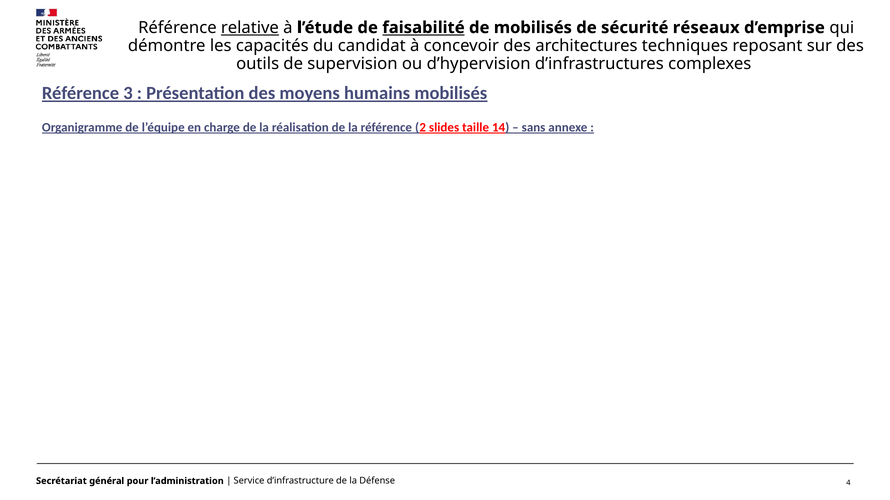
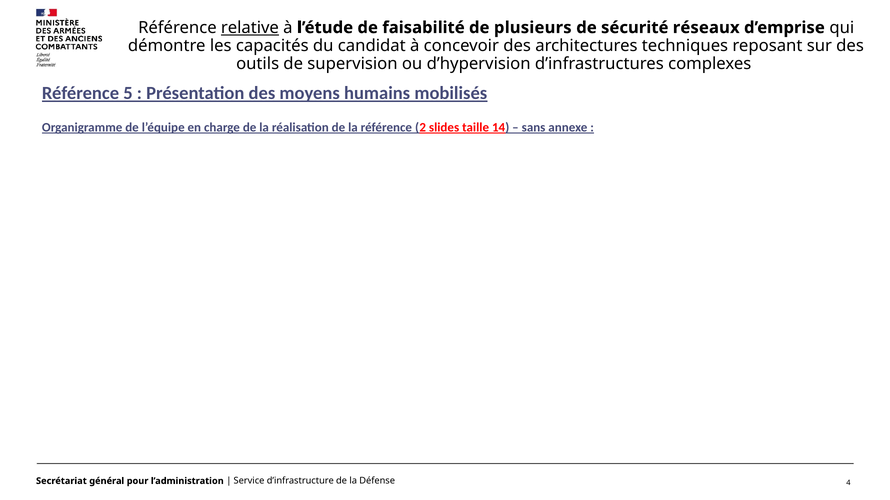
faisabilité underline: present -> none
de mobilisés: mobilisés -> plusieurs
3: 3 -> 5
